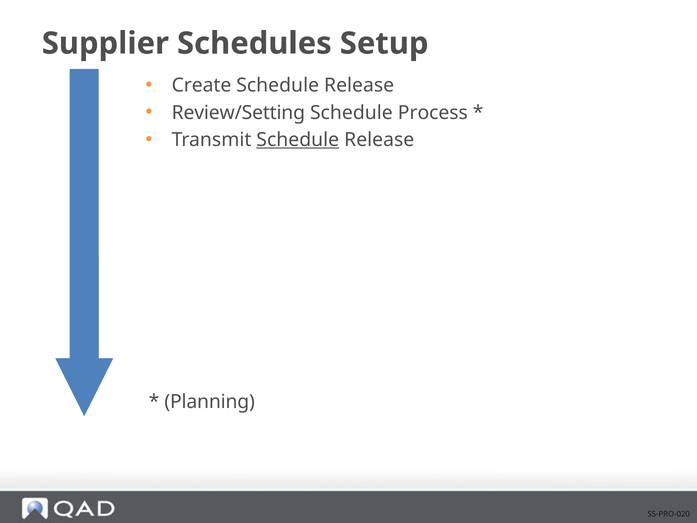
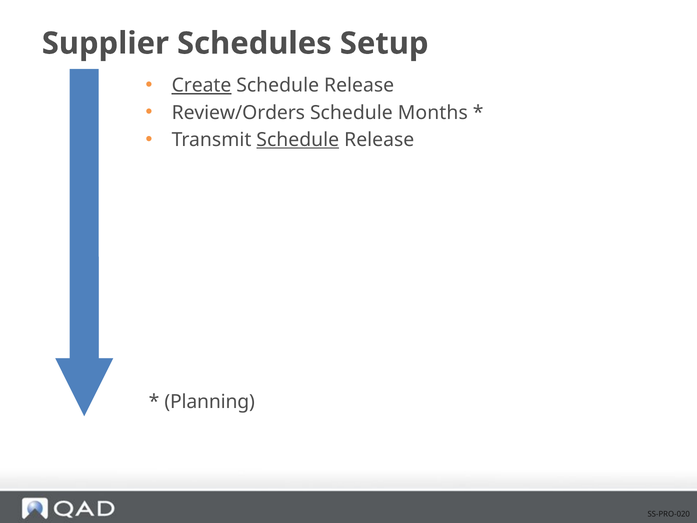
Create underline: none -> present
Review/Setting: Review/Setting -> Review/Orders
Process: Process -> Months
